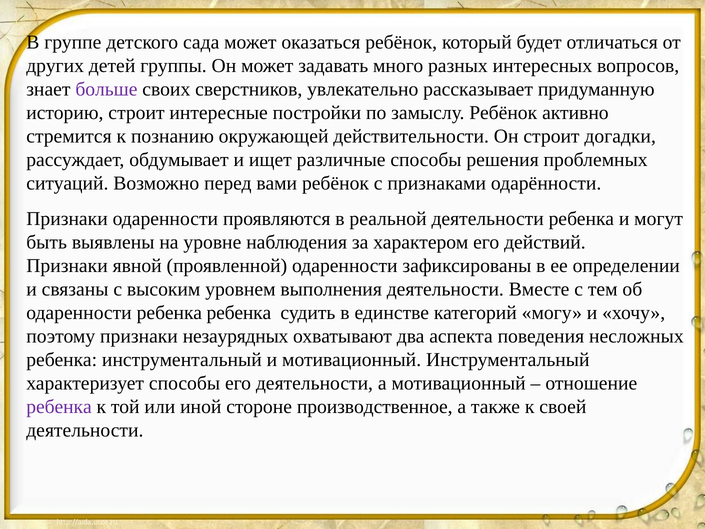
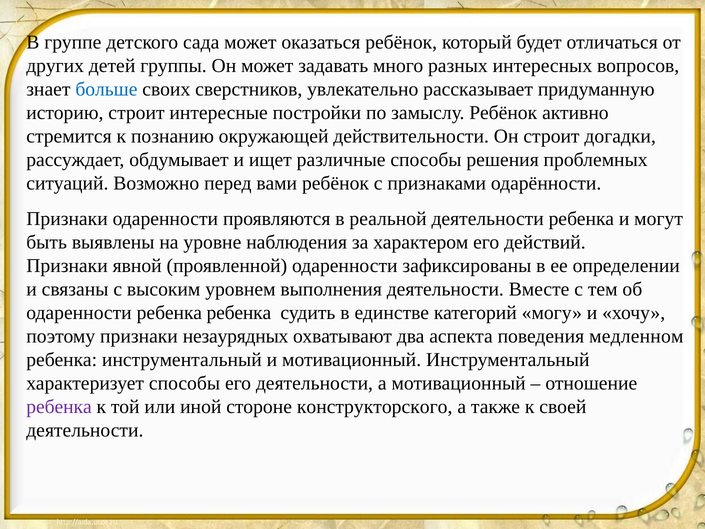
больше colour: purple -> blue
несложных: несложных -> медленном
производственное: производственное -> конструкторского
